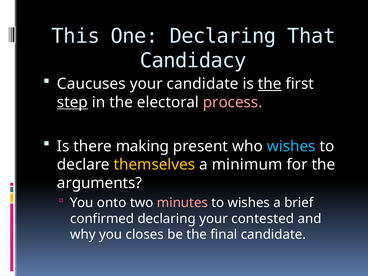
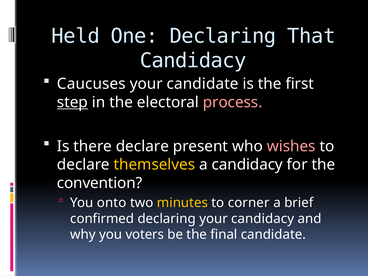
This: This -> Held
the at (270, 84) underline: present -> none
there making: making -> declare
wishes at (291, 146) colour: light blue -> pink
a minimum: minimum -> candidacy
arguments: arguments -> convention
minutes colour: pink -> yellow
to wishes: wishes -> corner
your contested: contested -> candidacy
closes: closes -> voters
